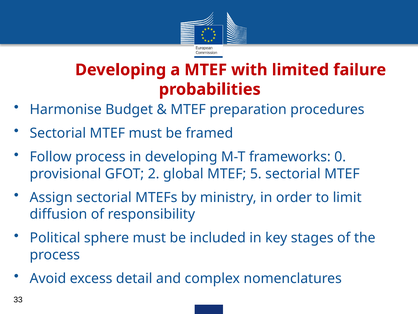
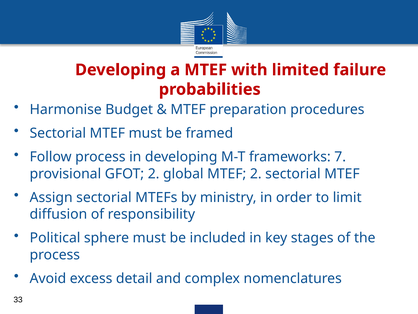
0: 0 -> 7
MTEF 5: 5 -> 2
